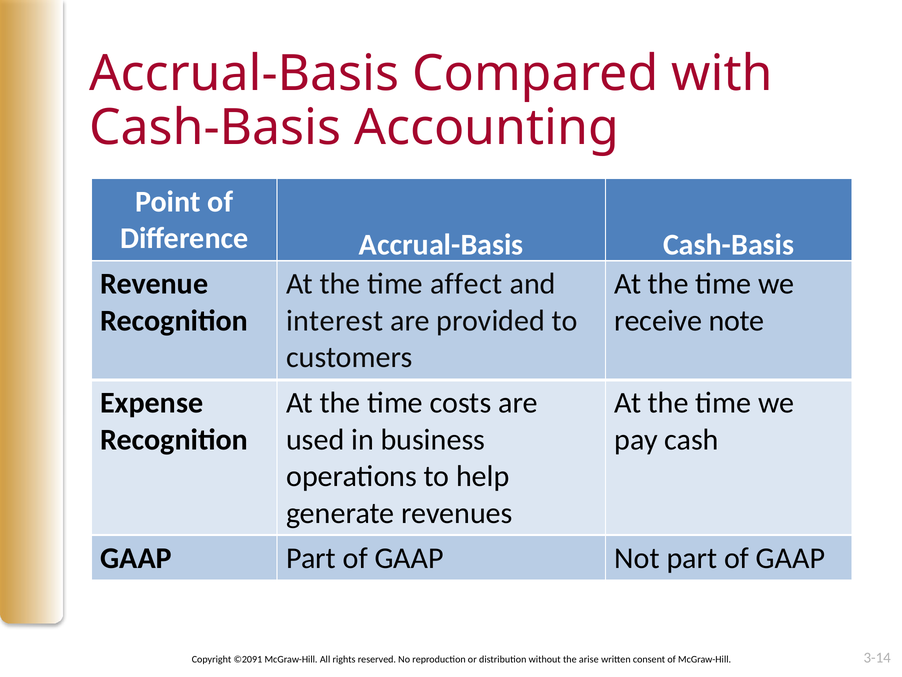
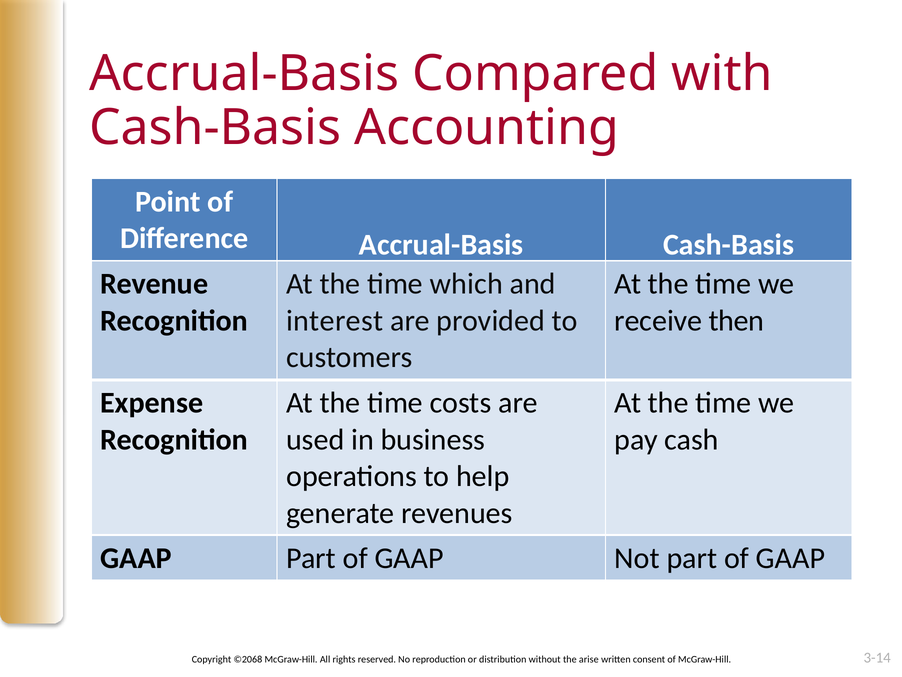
affect: affect -> which
note: note -> then
©2091: ©2091 -> ©2068
